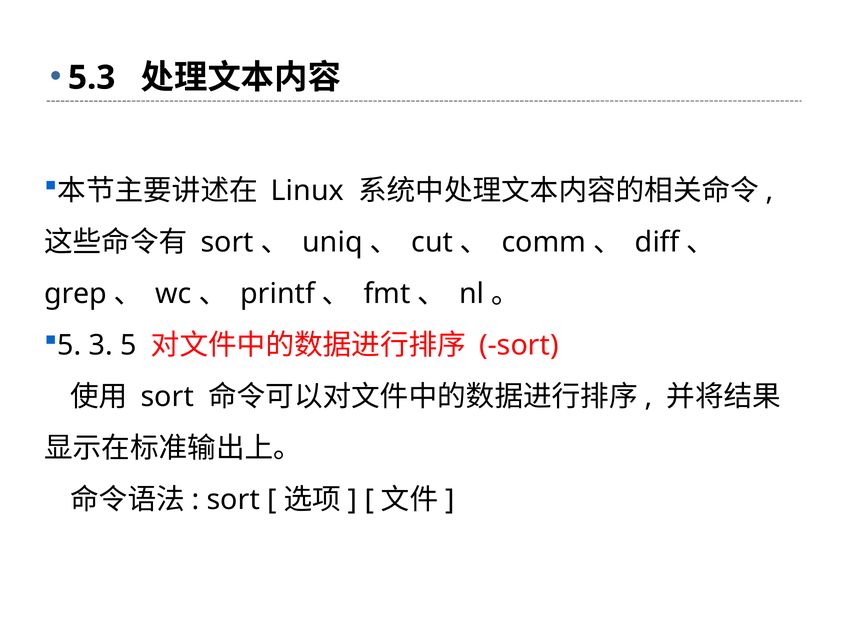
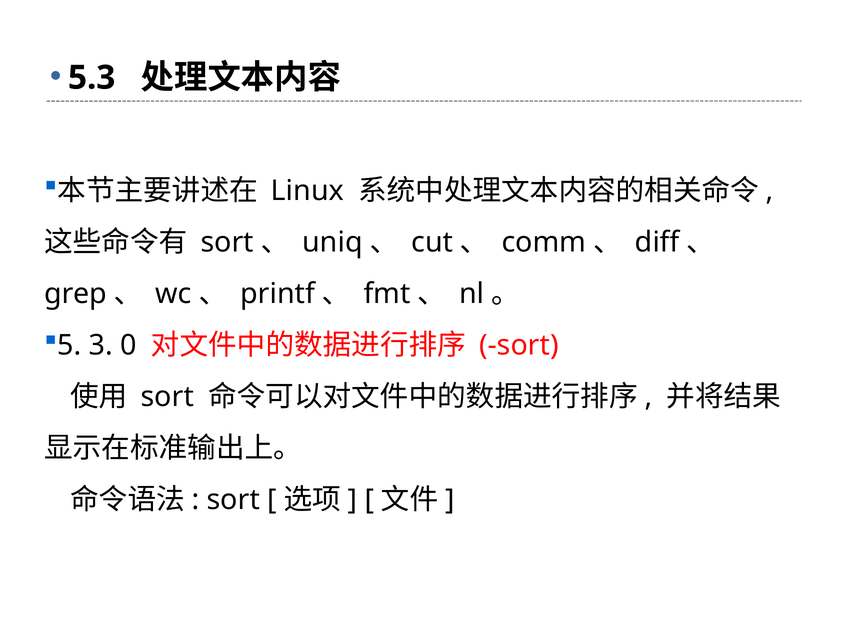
3 5: 5 -> 0
